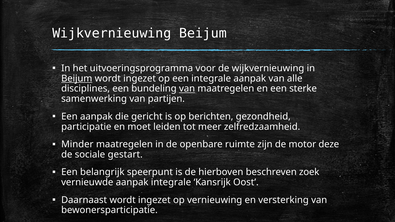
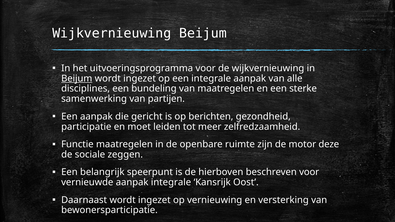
van at (187, 89) underline: present -> none
Minder: Minder -> Functie
gestart: gestart -> zeggen
beschreven zoek: zoek -> voor
